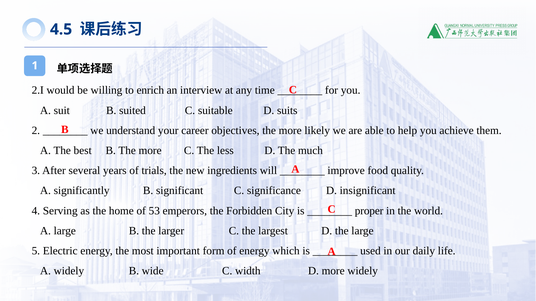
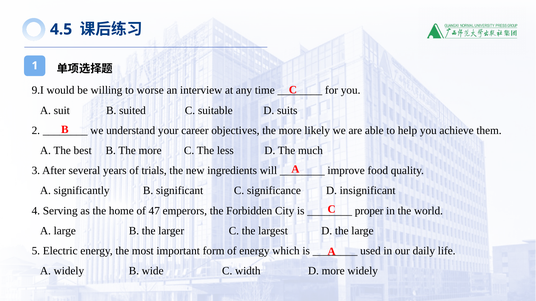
2.I: 2.I -> 9.I
enrich: enrich -> worse
53: 53 -> 47
